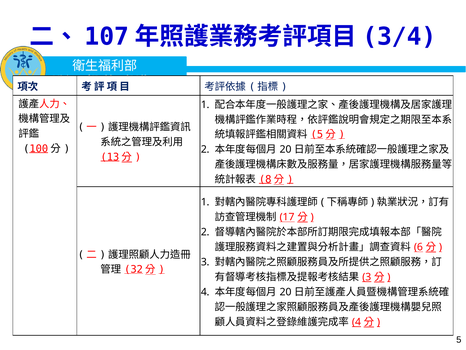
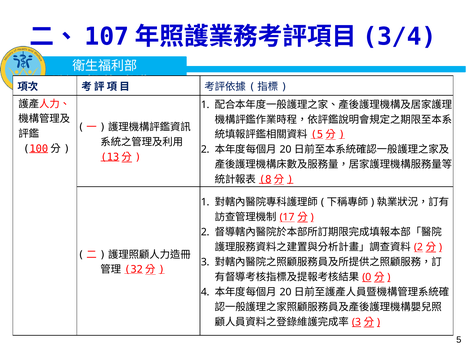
6 at (418, 247): 6 -> 2
3 at (367, 277): 3 -> 0
4 at (356, 321): 4 -> 3
